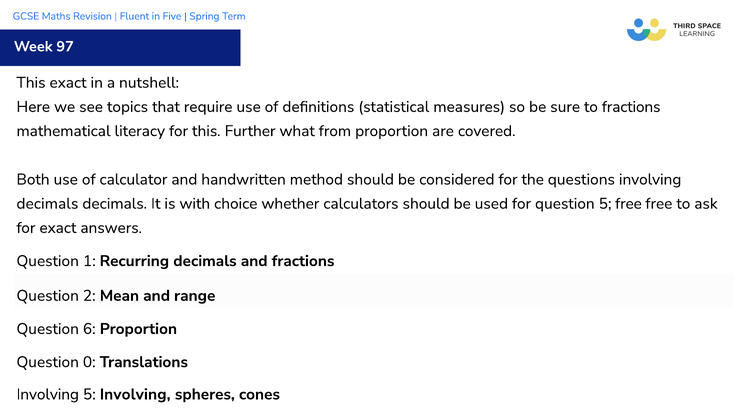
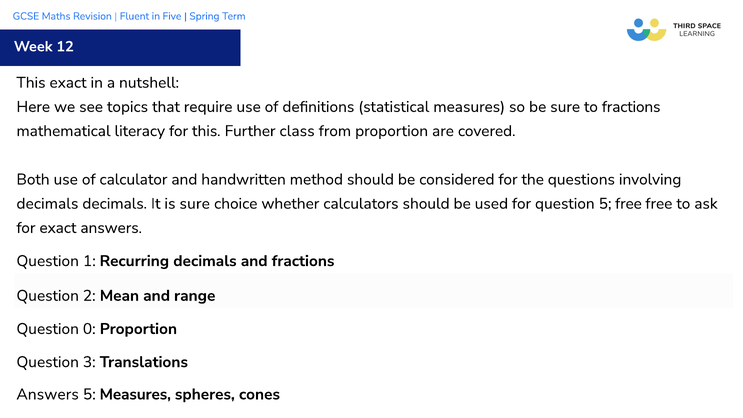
97: 97 -> 12
what: what -> class
is with: with -> sure
6: 6 -> 0
0: 0 -> 3
Involving at (48, 394): Involving -> Answers
5 Involving: Involving -> Measures
